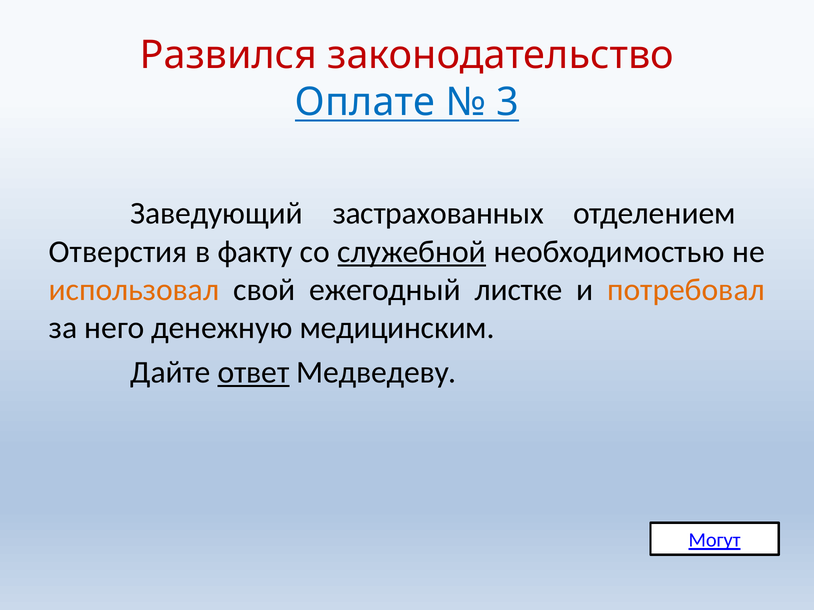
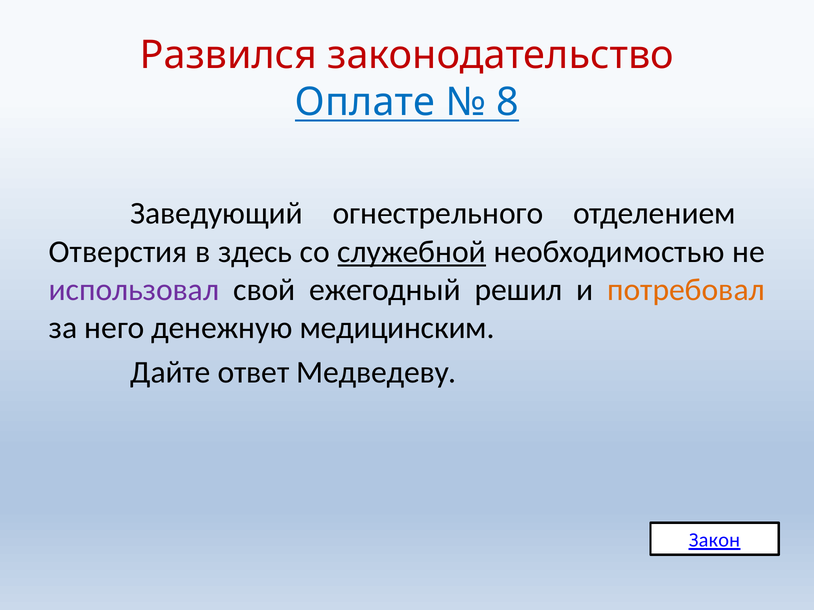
3: 3 -> 8
застрахованных: застрахованных -> огнестрельного
факту: факту -> здесь
использовал colour: orange -> purple
листке: листке -> решил
ответ underline: present -> none
Могут: Могут -> Закон
